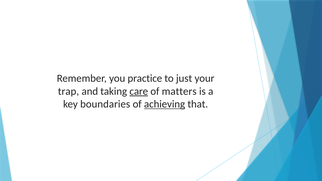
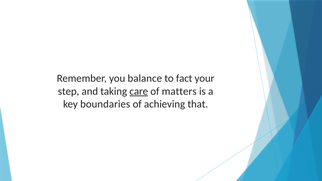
practice: practice -> balance
just: just -> fact
trap: trap -> step
achieving underline: present -> none
